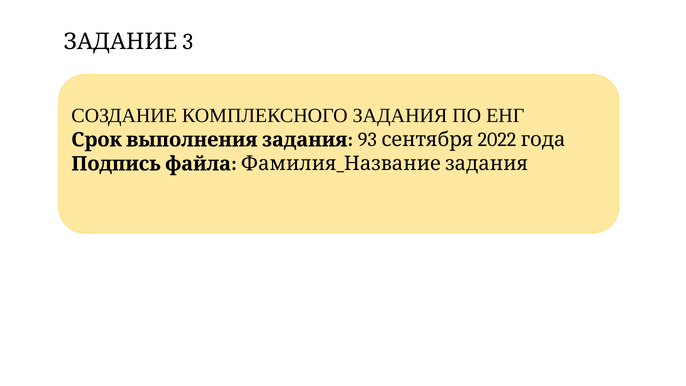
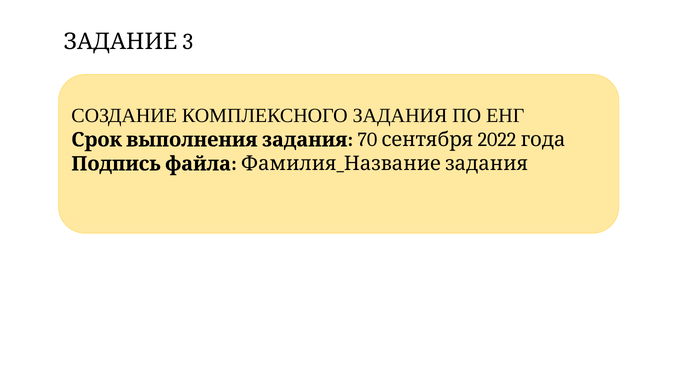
93: 93 -> 70
